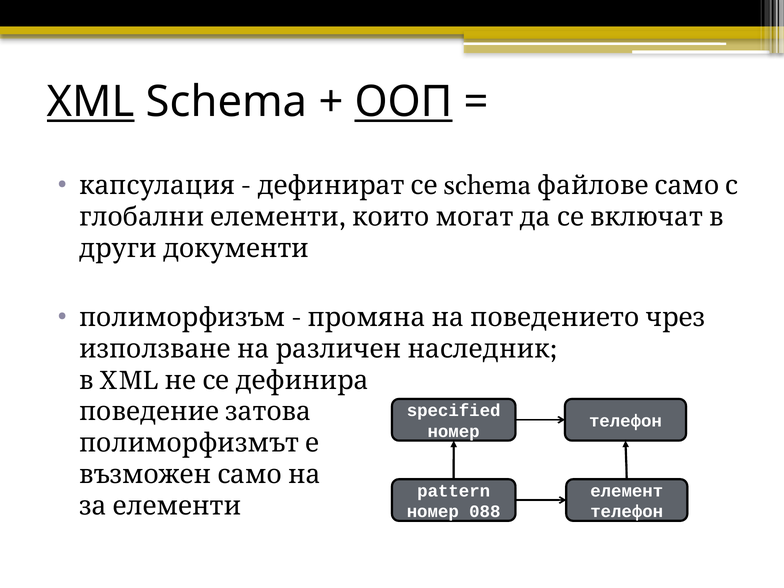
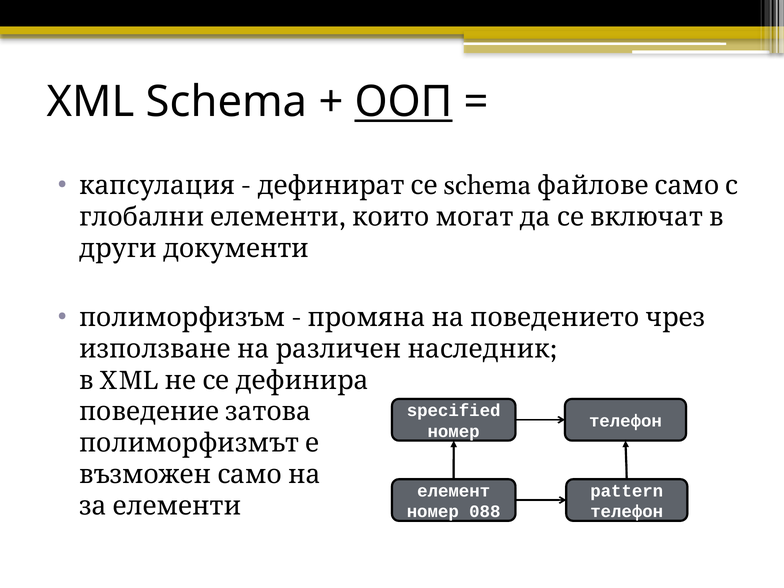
XML underline: present -> none
pattern: pattern -> елемент
елемент: елемент -> pattern
